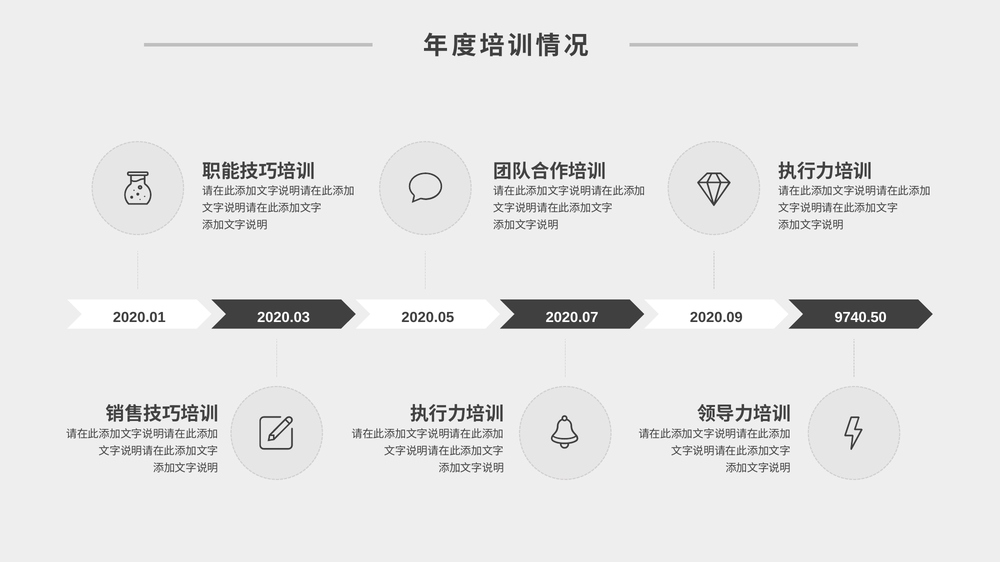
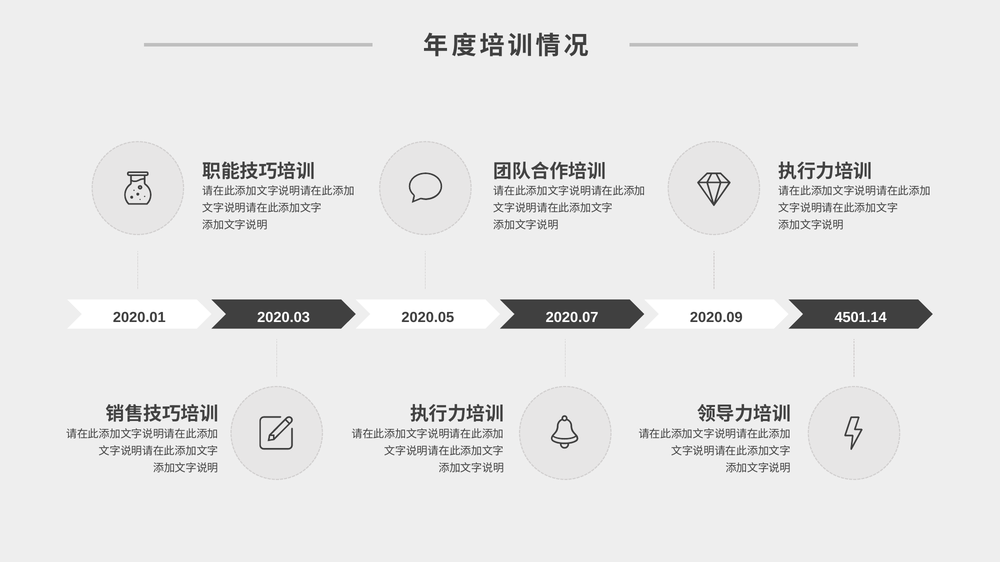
9740.50: 9740.50 -> 4501.14
